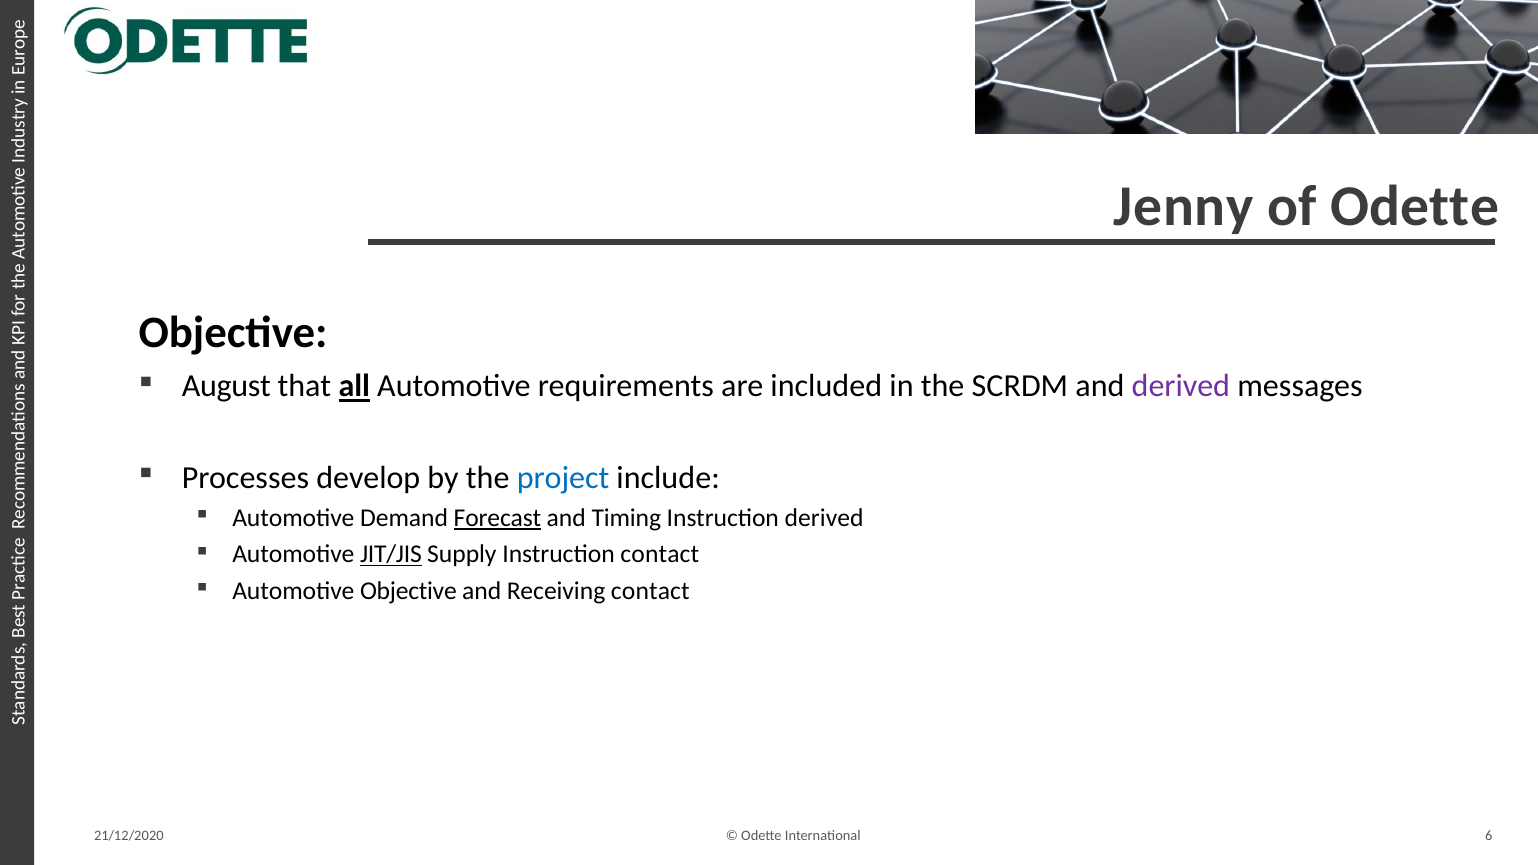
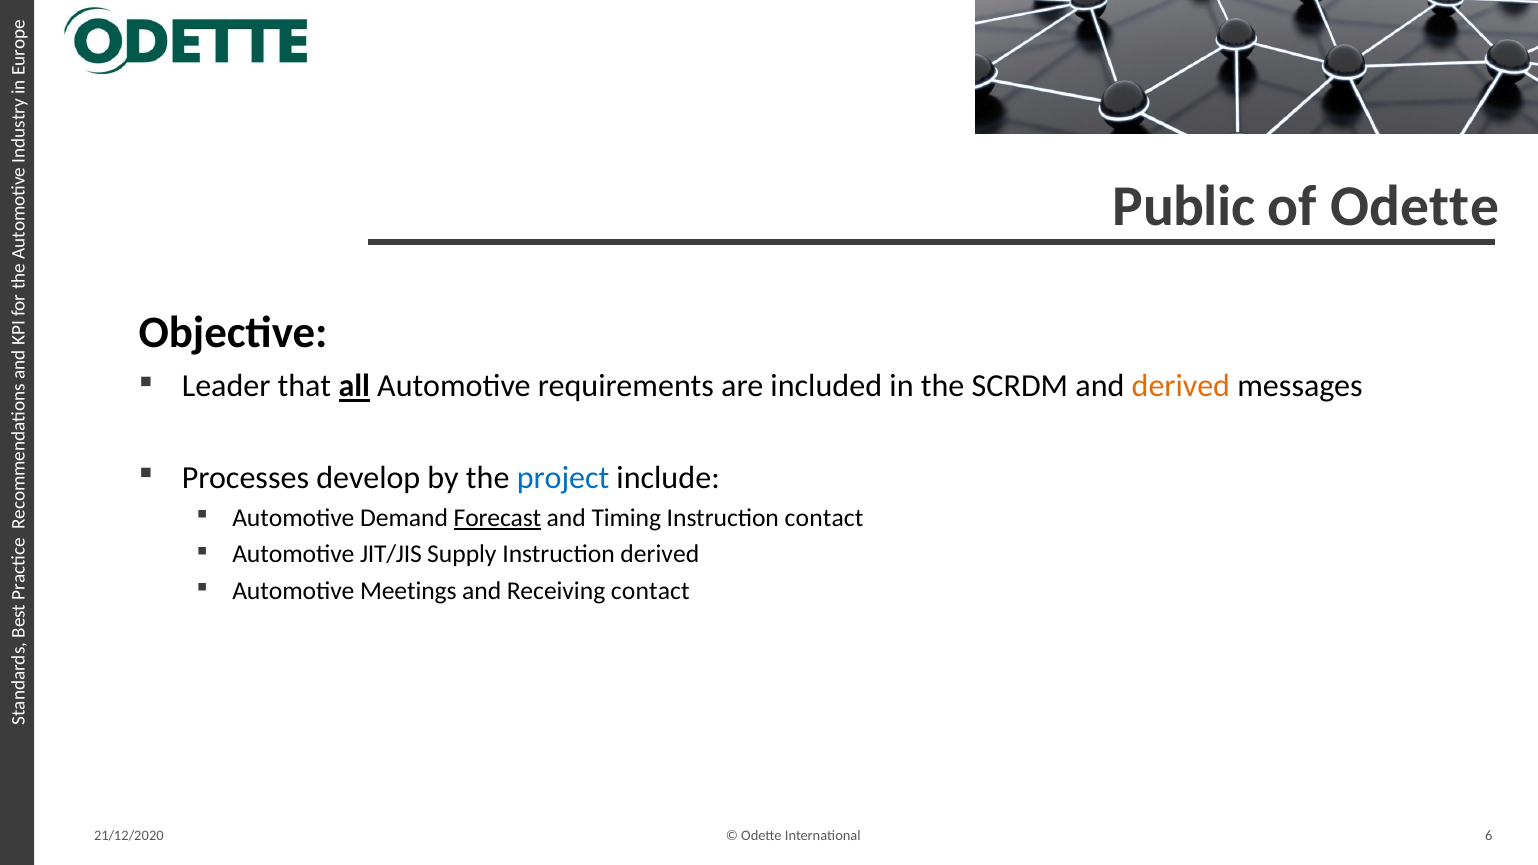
Jenny: Jenny -> Public
August: August -> Leader
derived at (1181, 386) colour: purple -> orange
Instruction derived: derived -> contact
JIT/JIS underline: present -> none
Instruction contact: contact -> derived
Automotive Objective: Objective -> Meetings
